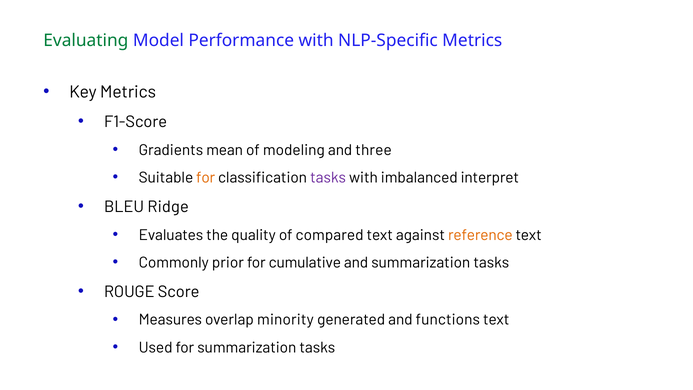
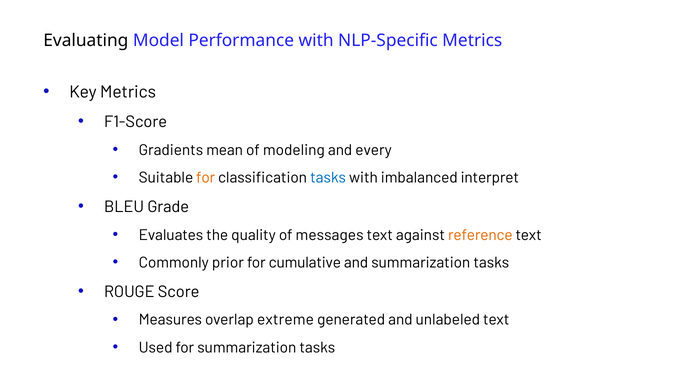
Evaluating colour: green -> black
three: three -> every
tasks at (328, 178) colour: purple -> blue
Ridge: Ridge -> Grade
compared: compared -> messages
minority: minority -> extreme
functions: functions -> unlabeled
